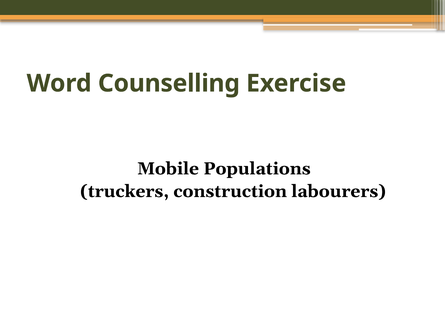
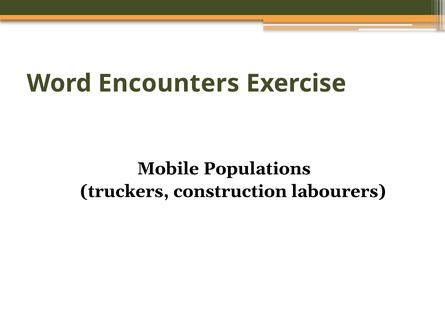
Counselling: Counselling -> Encounters
